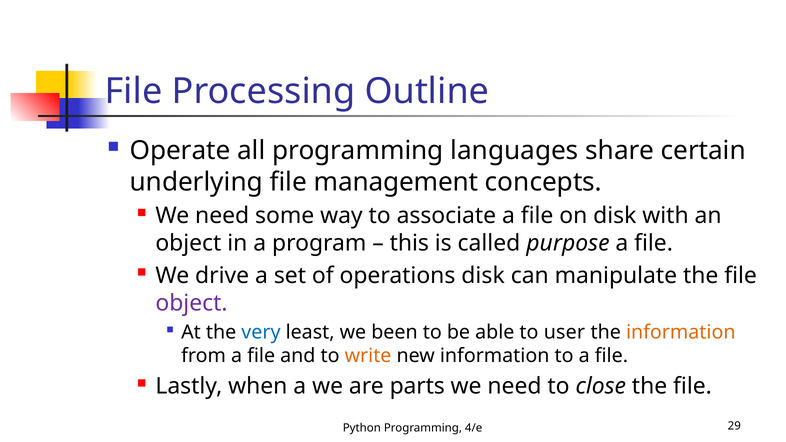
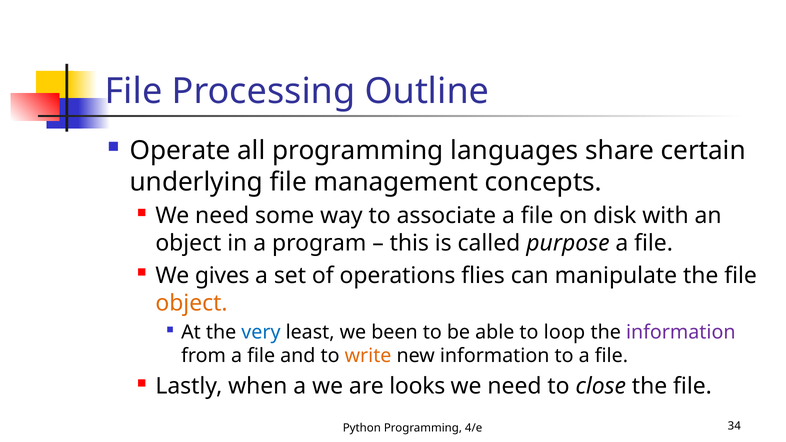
drive: drive -> gives
operations disk: disk -> flies
object at (191, 303) colour: purple -> orange
user: user -> loop
information at (681, 332) colour: orange -> purple
parts: parts -> looks
29: 29 -> 34
